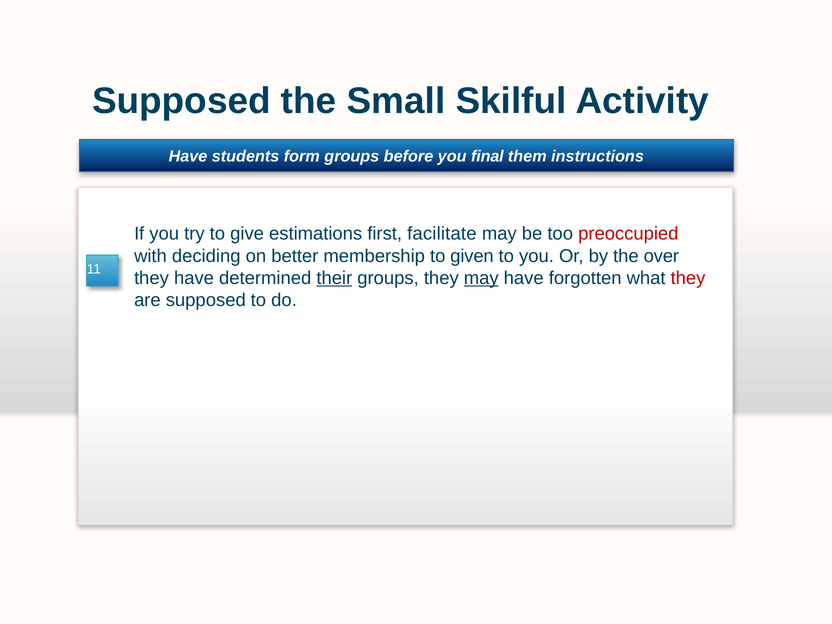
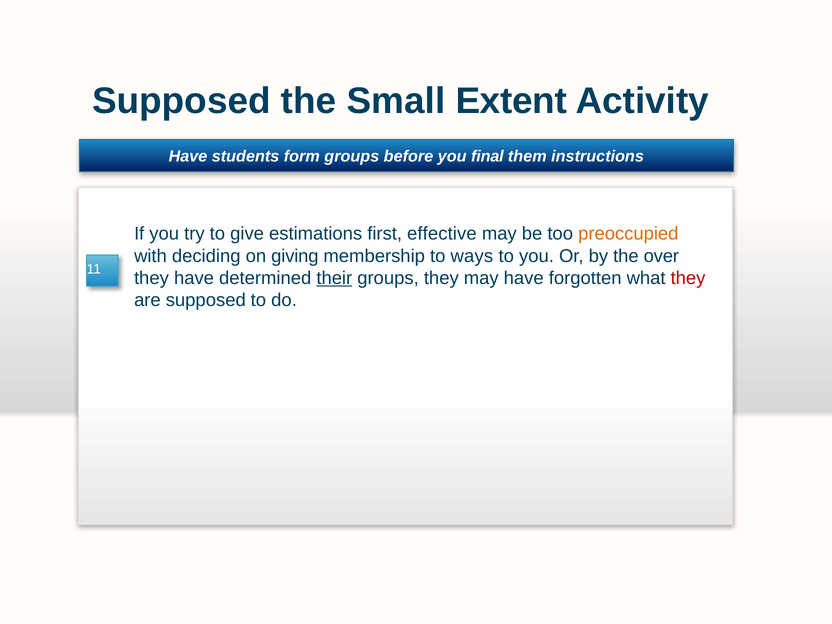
Skilful: Skilful -> Extent
facilitate: facilitate -> effective
preoccupied colour: red -> orange
better: better -> giving
given: given -> ways
may at (481, 278) underline: present -> none
